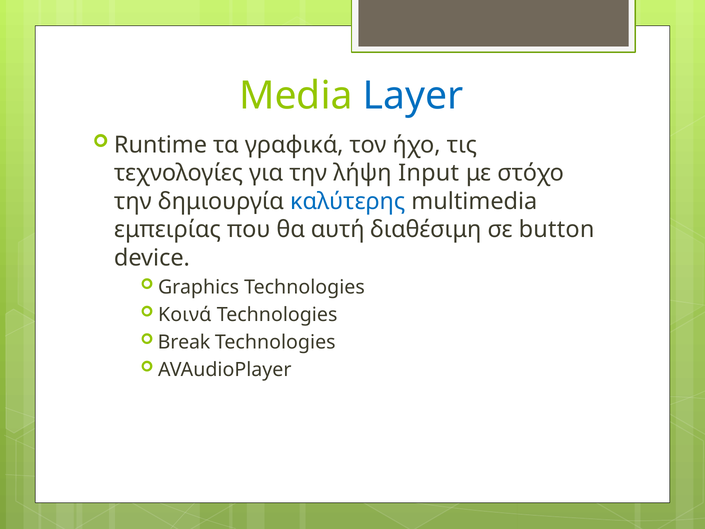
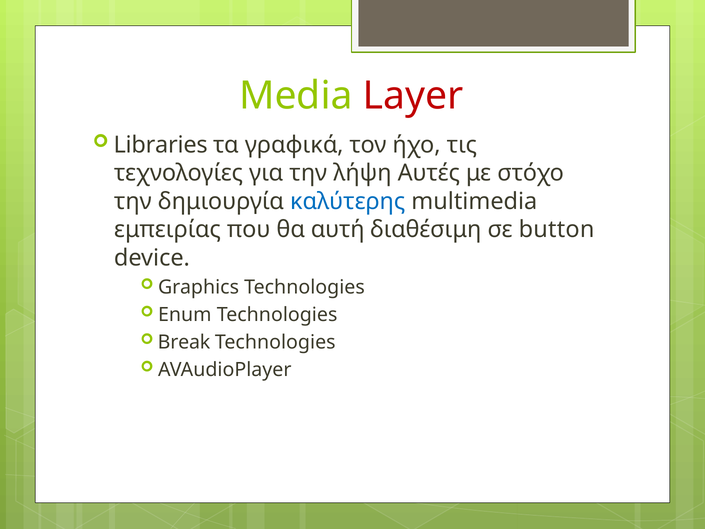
Layer colour: blue -> red
Runtime: Runtime -> Libraries
Input: Input -> Αυτές
Κοινά: Κοινά -> Enum
